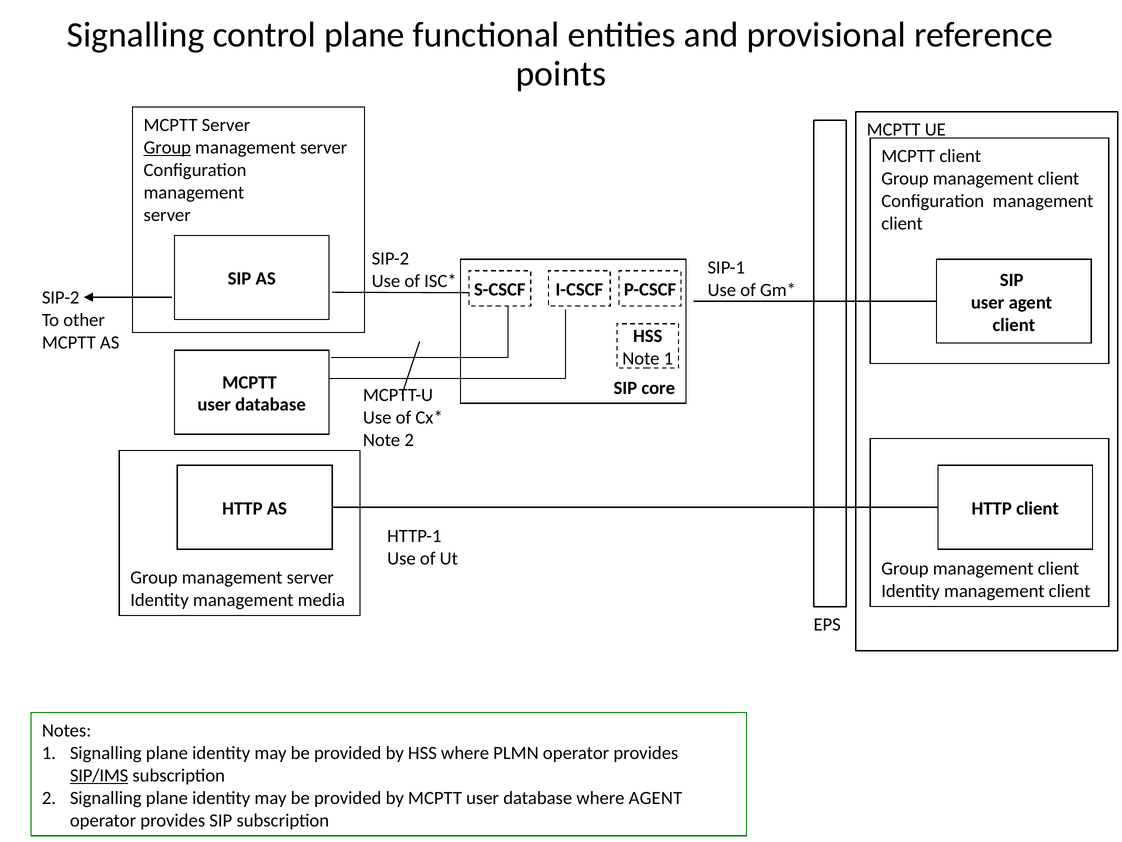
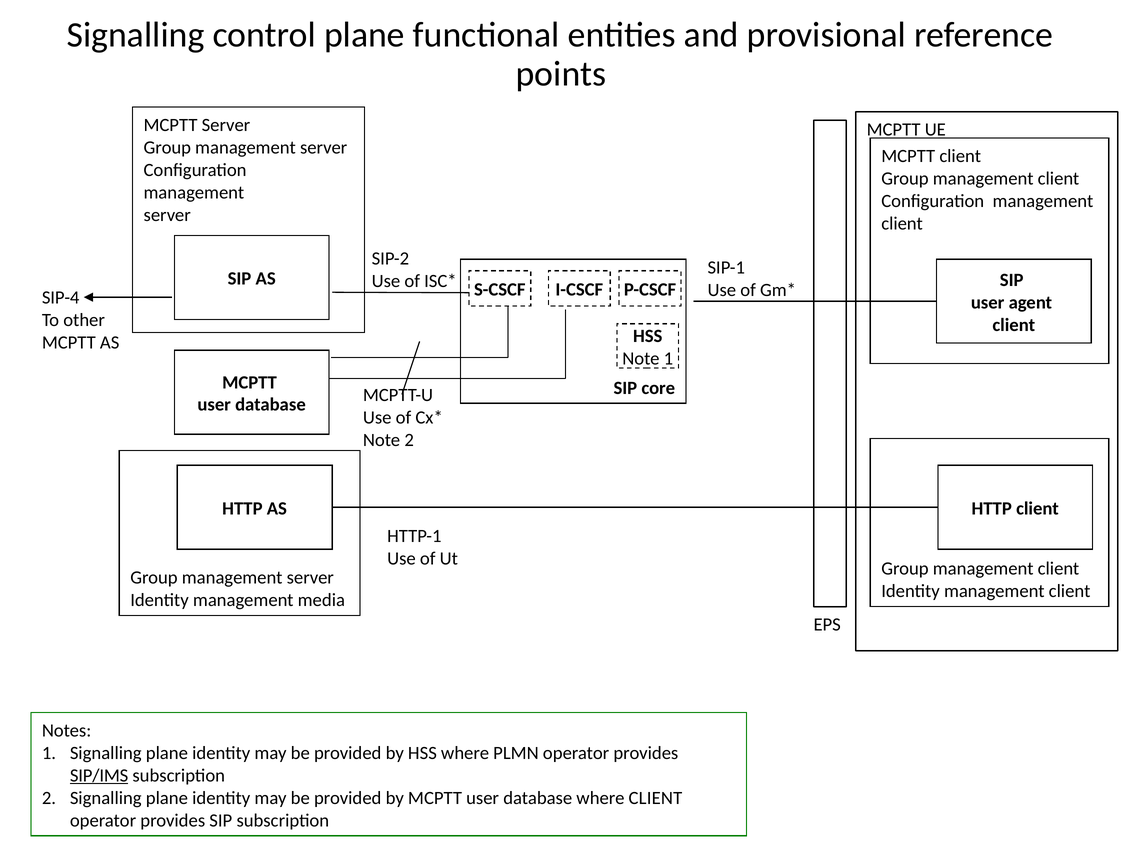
Group at (167, 147) underline: present -> none
SIP-2 at (61, 298): SIP-2 -> SIP-4
where AGENT: AGENT -> CLIENT
